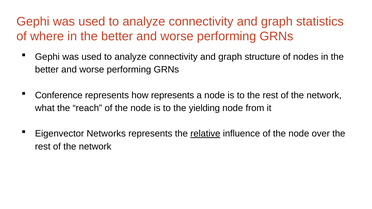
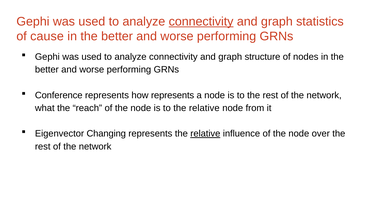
connectivity at (201, 21) underline: none -> present
where: where -> cause
to the yielding: yielding -> relative
Networks: Networks -> Changing
